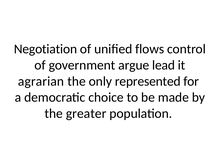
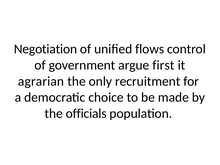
lead: lead -> first
represented: represented -> recruitment
greater: greater -> officials
